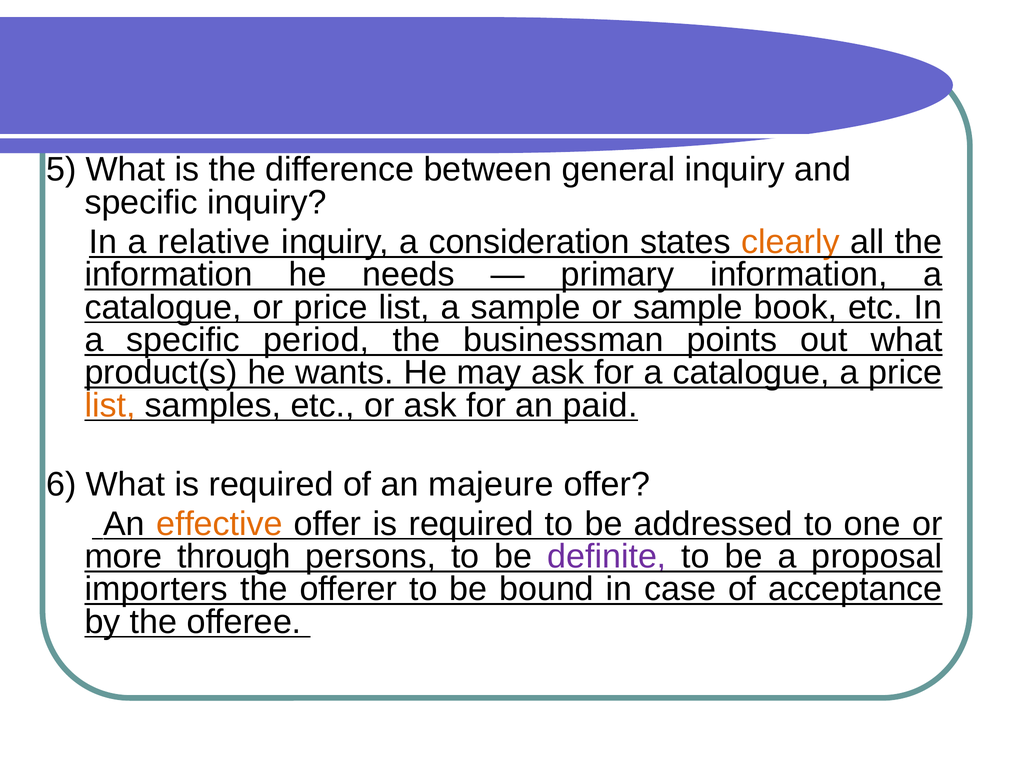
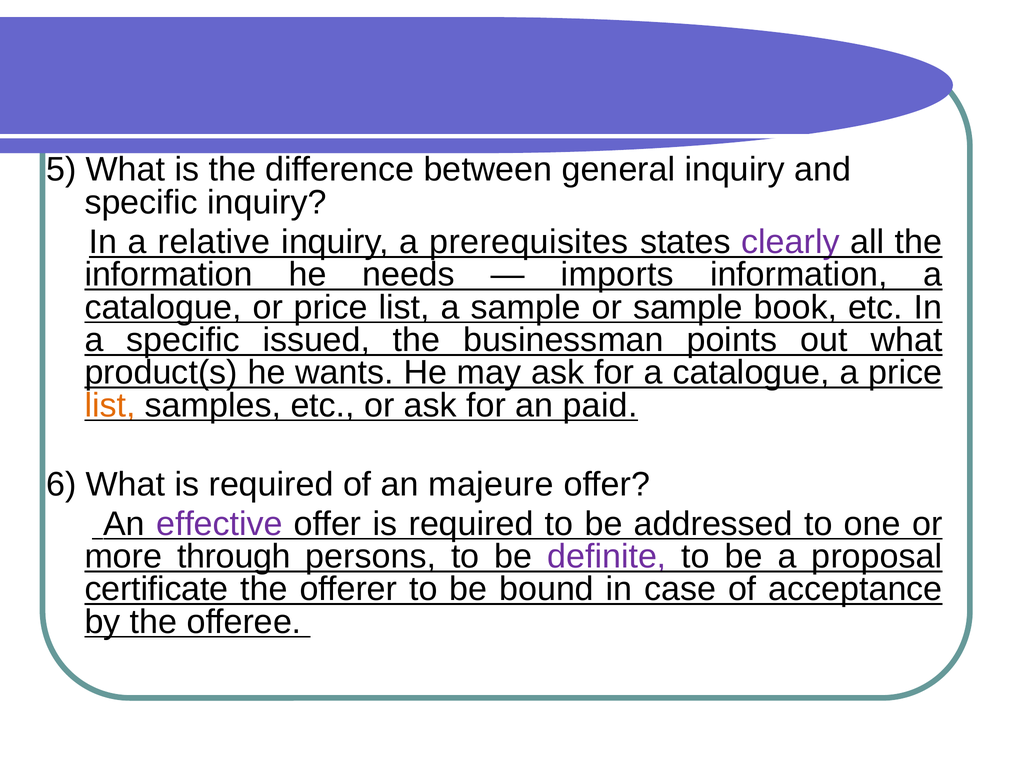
consideration: consideration -> prerequisites
clearly colour: orange -> purple
primary: primary -> imports
period: period -> issued
effective colour: orange -> purple
importers: importers -> certificate
